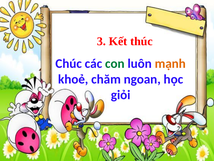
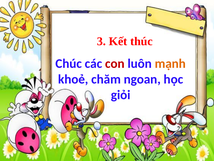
con colour: green -> red
